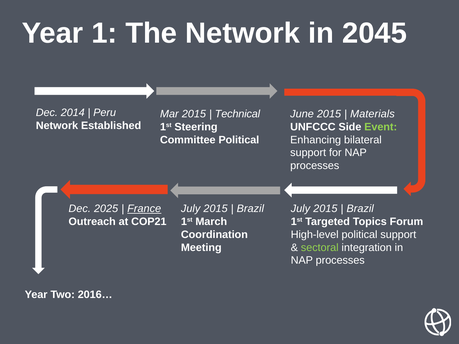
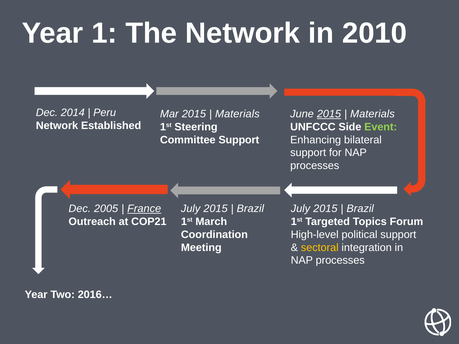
2045: 2045 -> 2010
Technical at (237, 114): Technical -> Materials
2015 at (329, 114) underline: none -> present
Committee Political: Political -> Support
2025: 2025 -> 2005
sectoral colour: light green -> yellow
